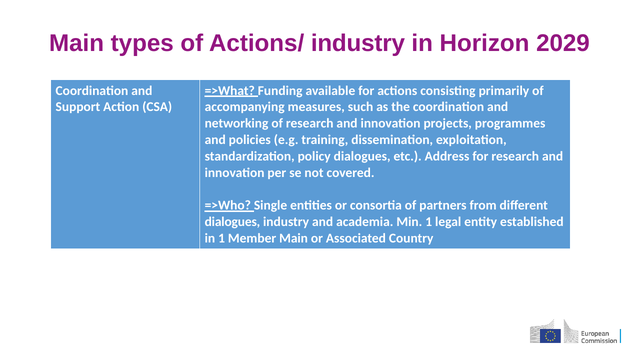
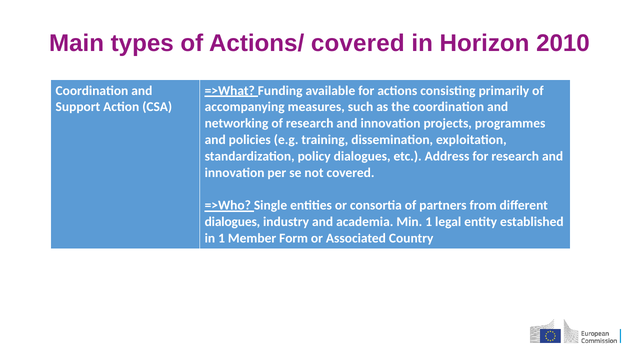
Actions/ industry: industry -> covered
2029: 2029 -> 2010
Member Main: Main -> Form
